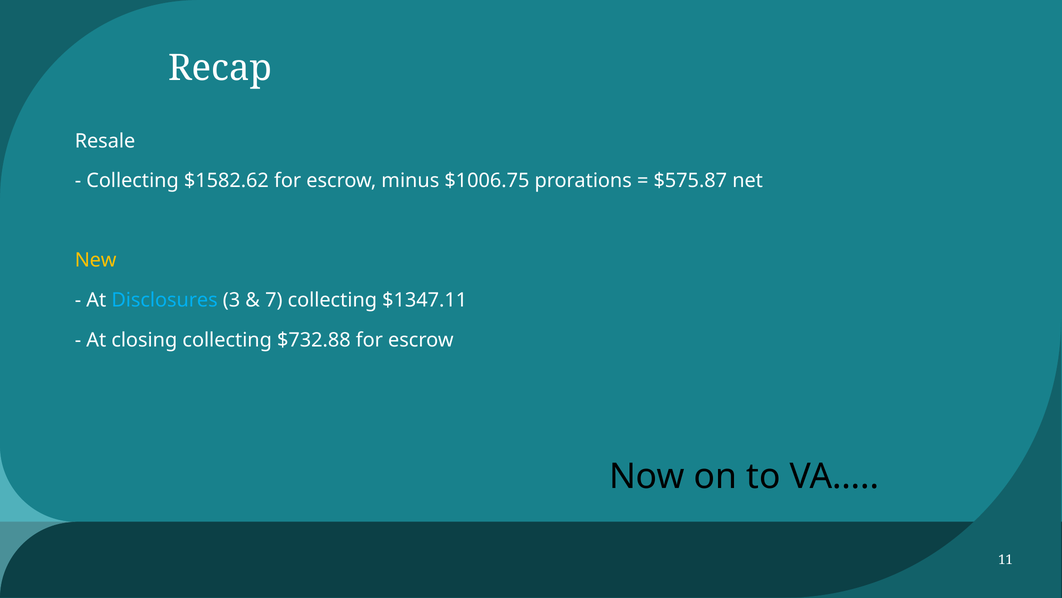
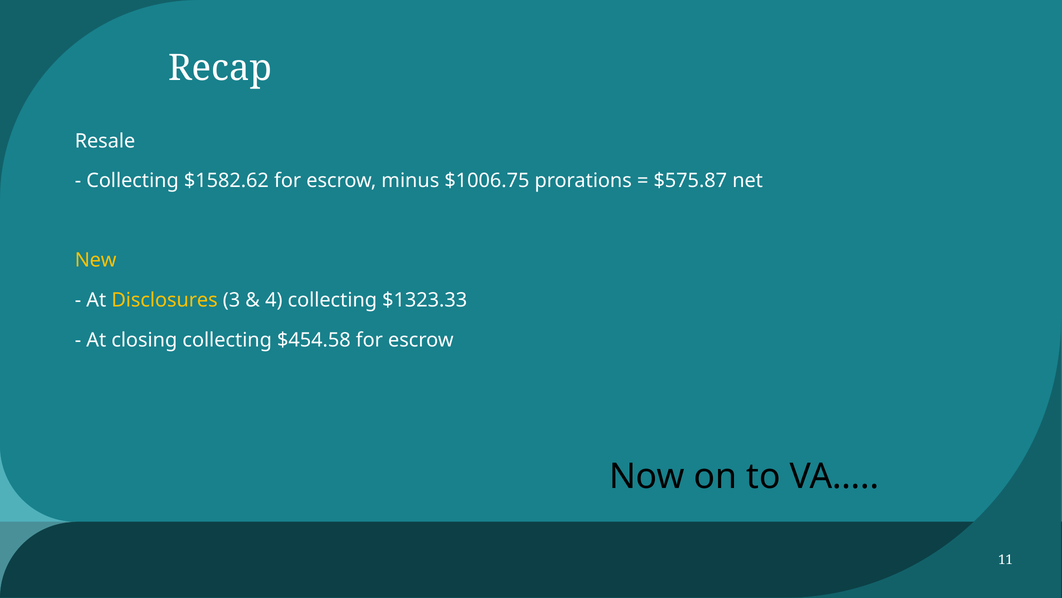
Disclosures colour: light blue -> yellow
7: 7 -> 4
$1347.11: $1347.11 -> $1323.33
$732.88: $732.88 -> $454.58
